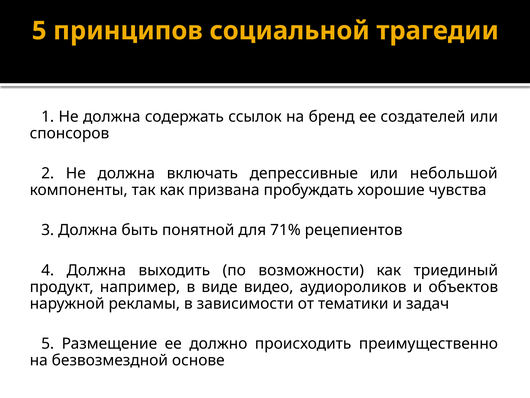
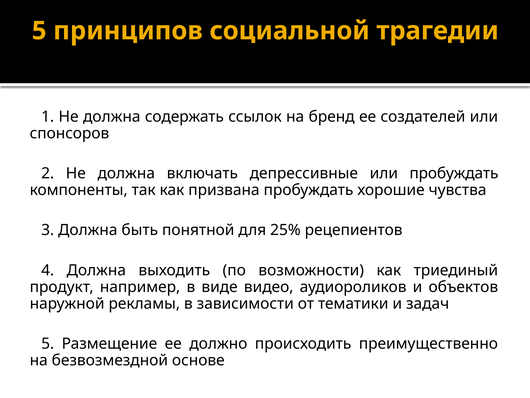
или небольшой: небольшой -> пробуждать
71%: 71% -> 25%
